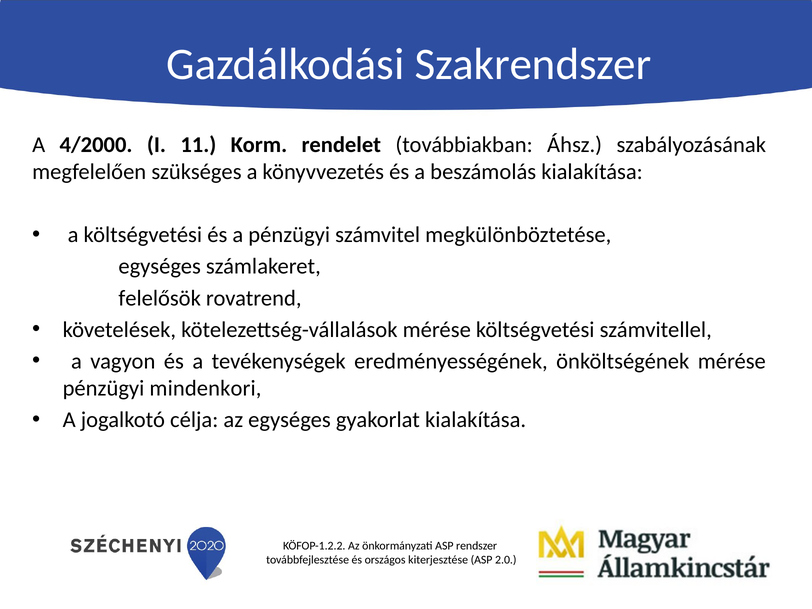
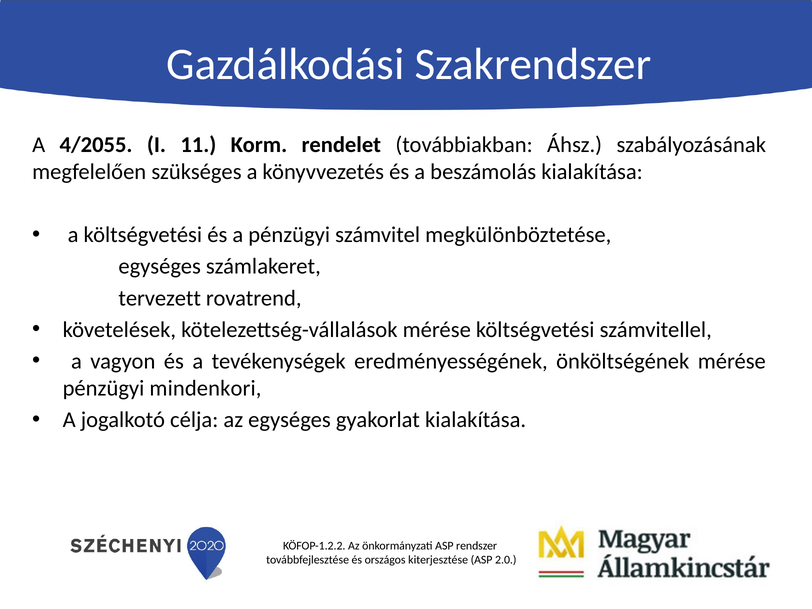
4/2000: 4/2000 -> 4/2055
felelősök: felelősök -> tervezett
